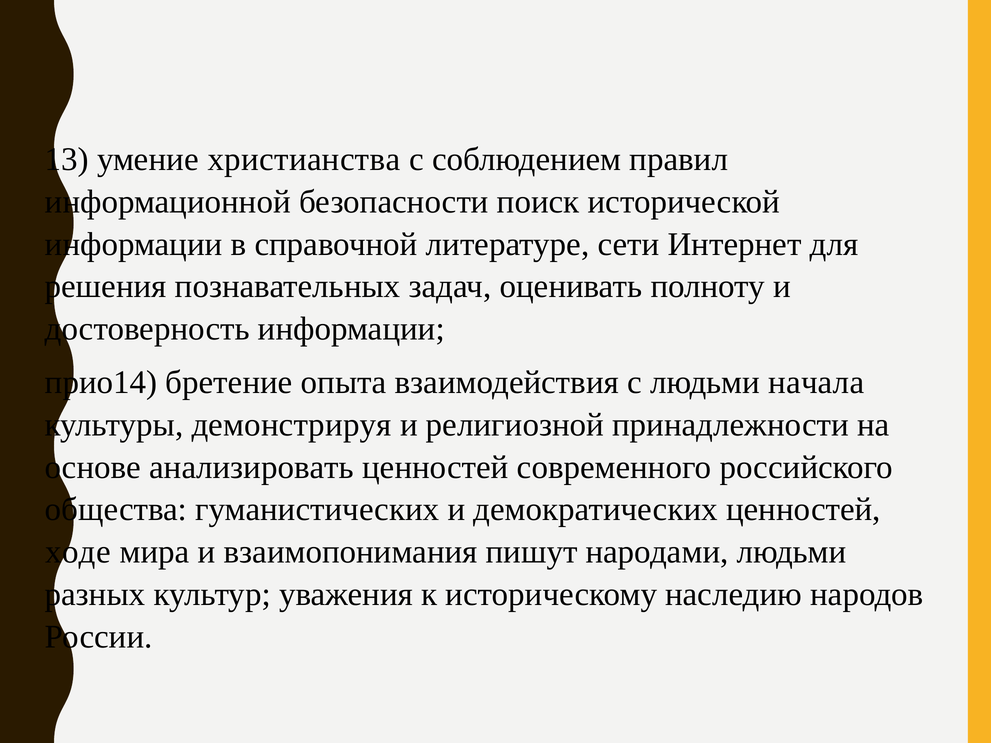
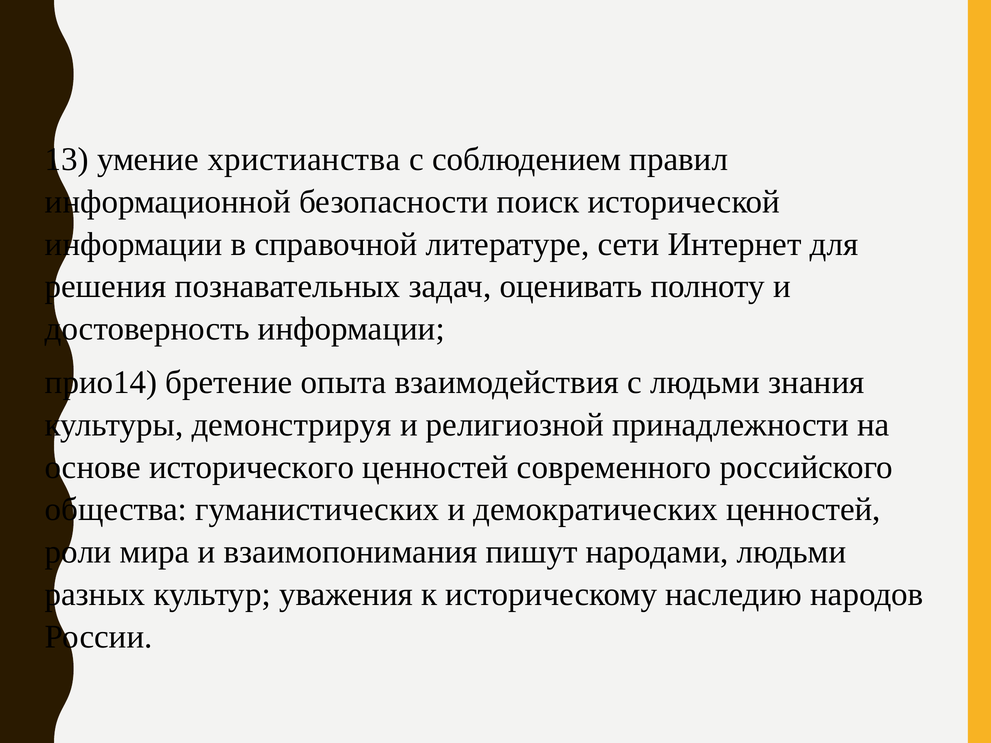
начала: начала -> знания
анализировать: анализировать -> исторического
ходе: ходе -> роли
